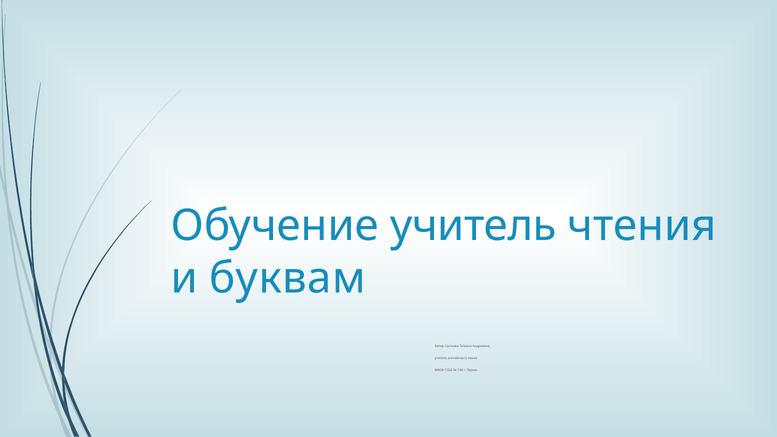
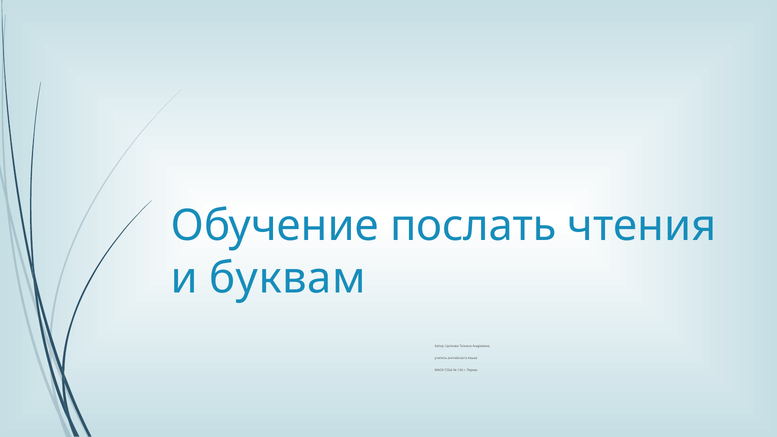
Обучение учитель: учитель -> послать
